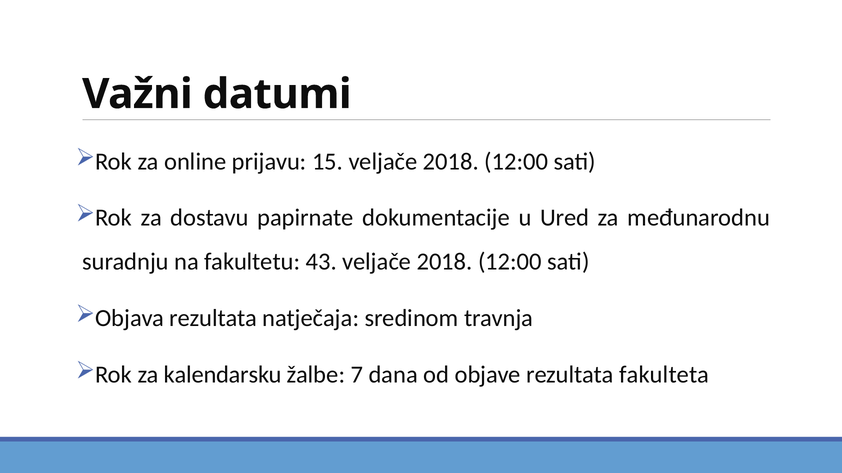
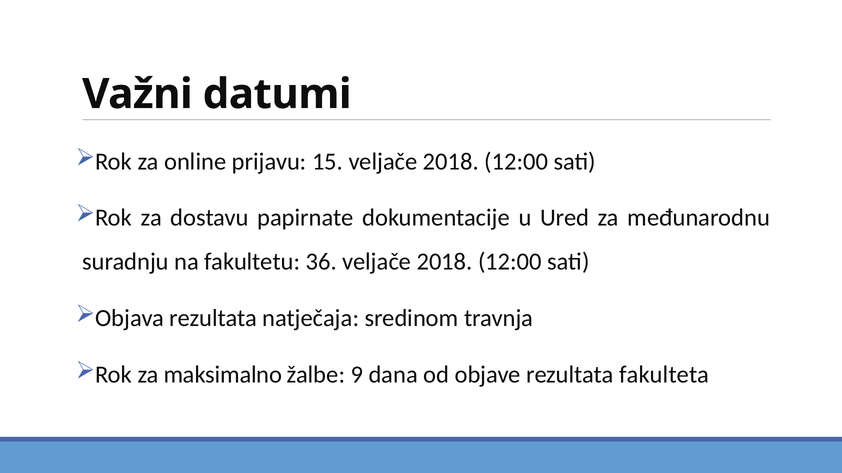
43: 43 -> 36
kalendarsku: kalendarsku -> maksimalno
7: 7 -> 9
